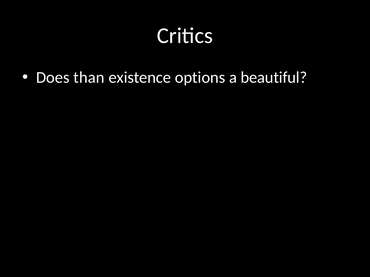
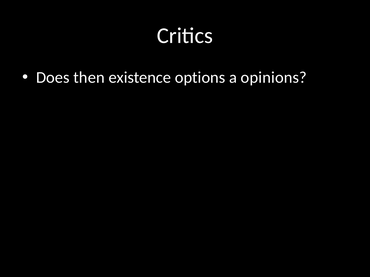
than: than -> then
beautiful: beautiful -> opinions
